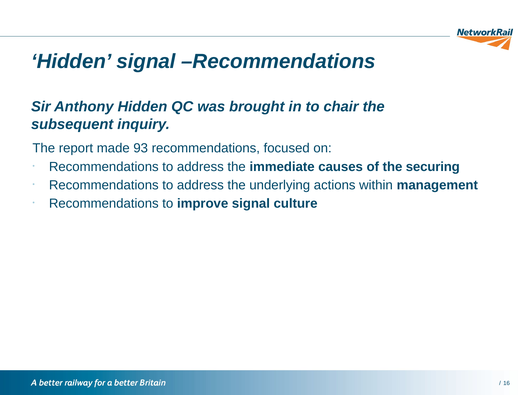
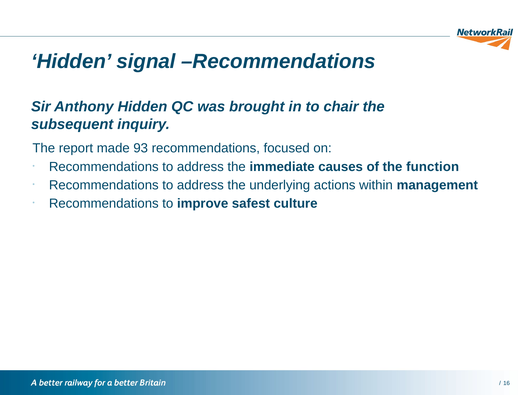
securing: securing -> function
improve signal: signal -> safest
